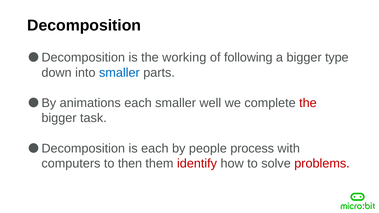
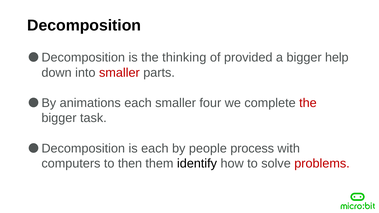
working: working -> thinking
following: following -> provided
type: type -> help
smaller at (119, 73) colour: blue -> red
well: well -> four
identify colour: red -> black
